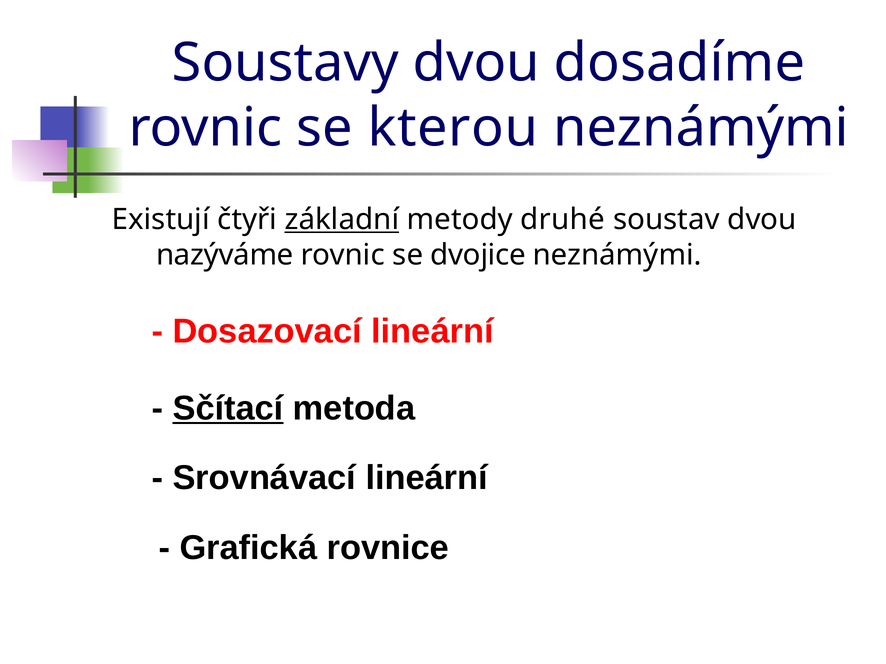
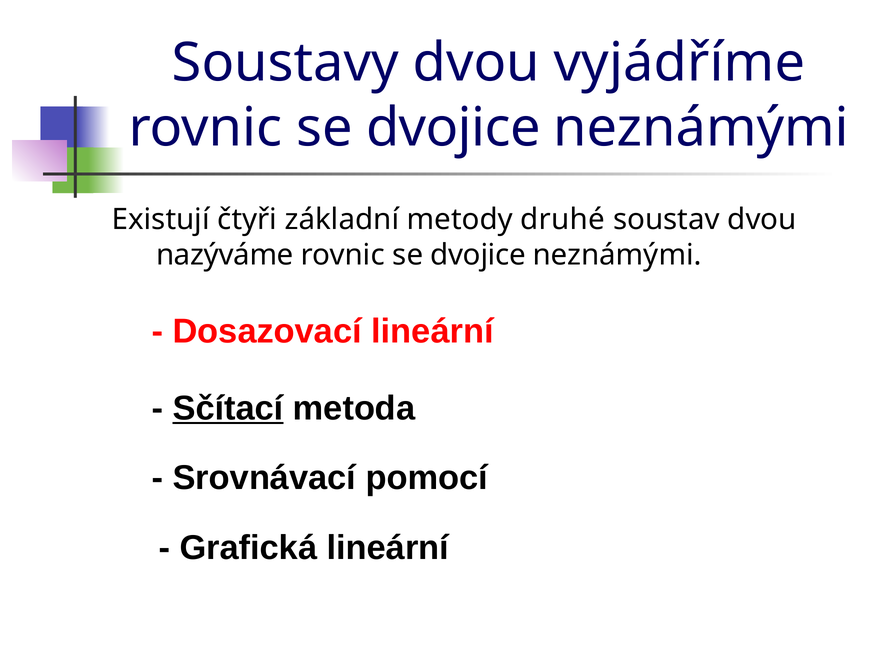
dosadíme: dosadíme -> vyjádříme
kterou at (453, 128): kterou -> dvojice
základní underline: present -> none
Srovnávací lineární: lineární -> pomocí
Grafická rovnice: rovnice -> lineární
